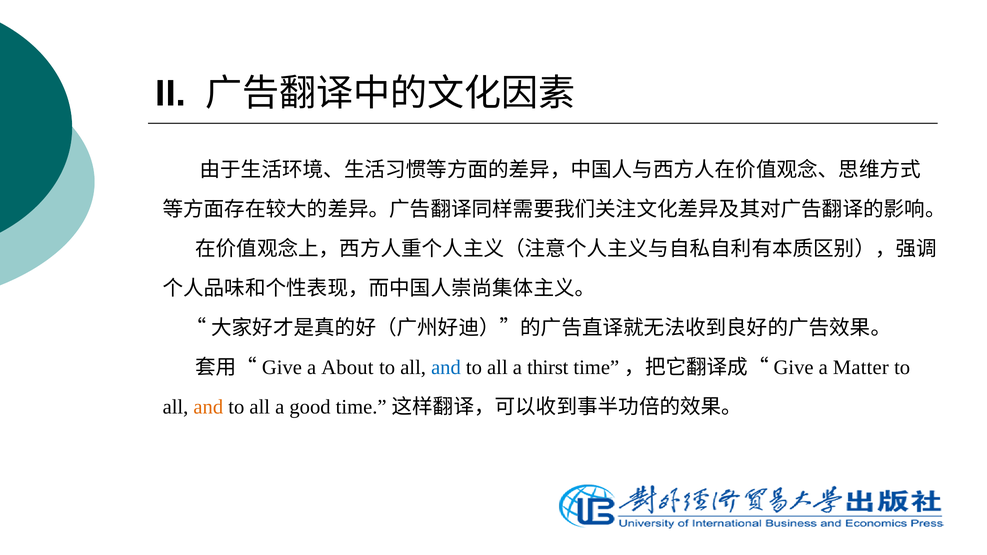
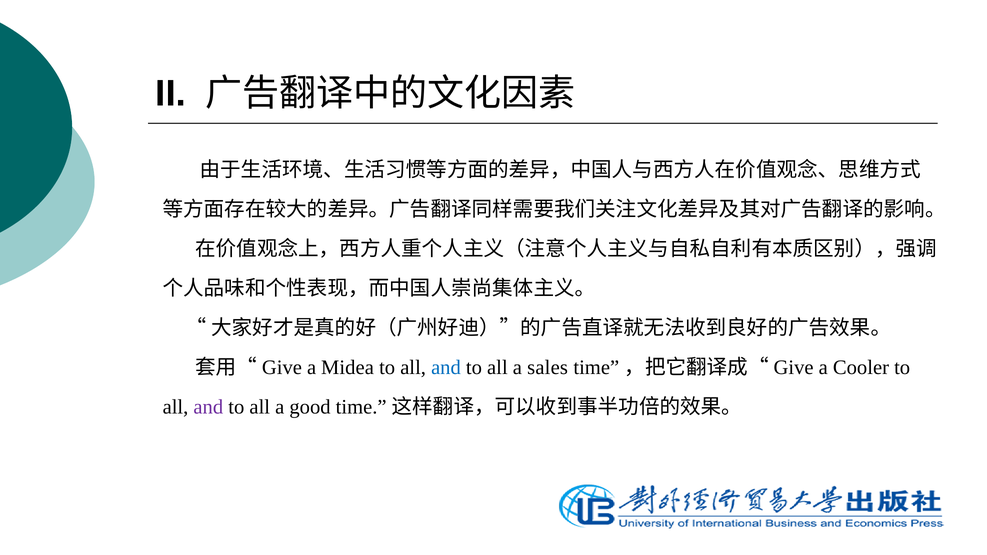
About: About -> Midea
thirst: thirst -> sales
Matter: Matter -> Cooler
and at (208, 407) colour: orange -> purple
